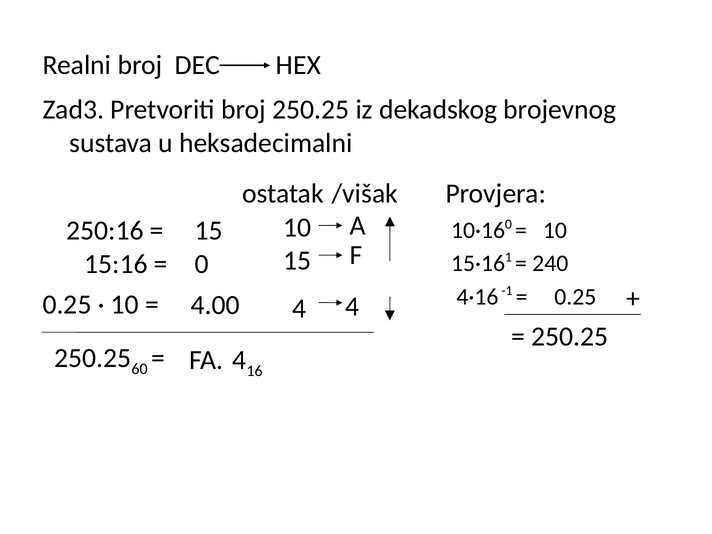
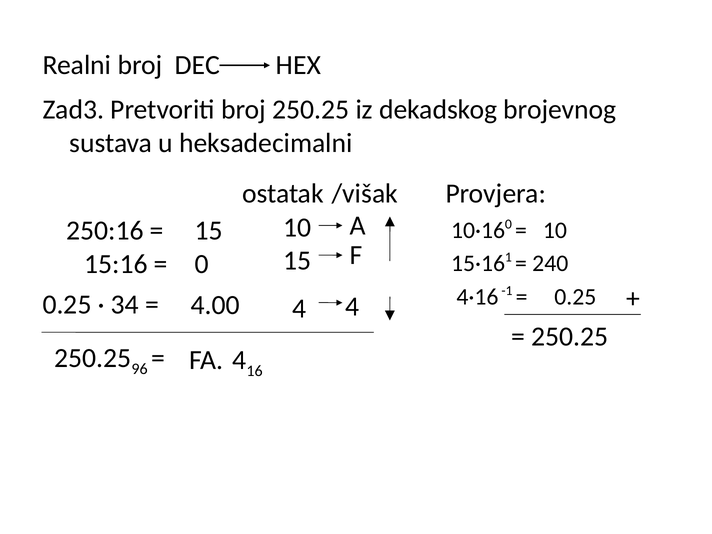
10 at (125, 304): 10 -> 34
60: 60 -> 96
